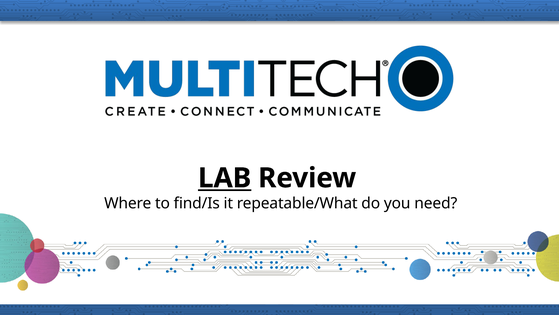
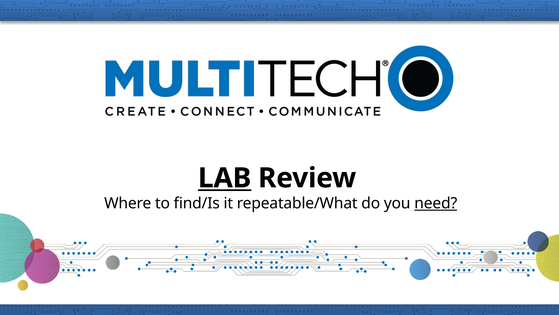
need underline: none -> present
